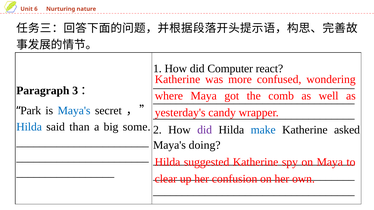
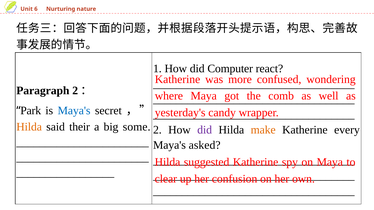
Paragraph 3: 3 -> 2
Hilda at (29, 127) colour: blue -> orange
than: than -> their
make colour: blue -> orange
asked: asked -> every
doing: doing -> asked
